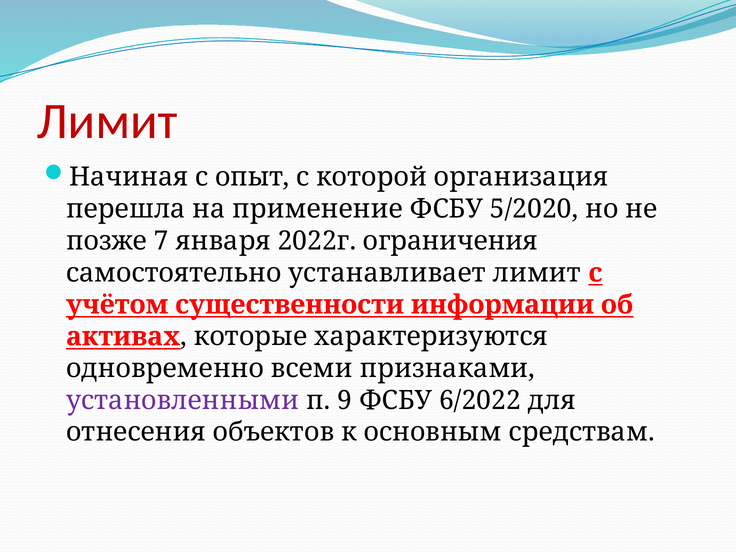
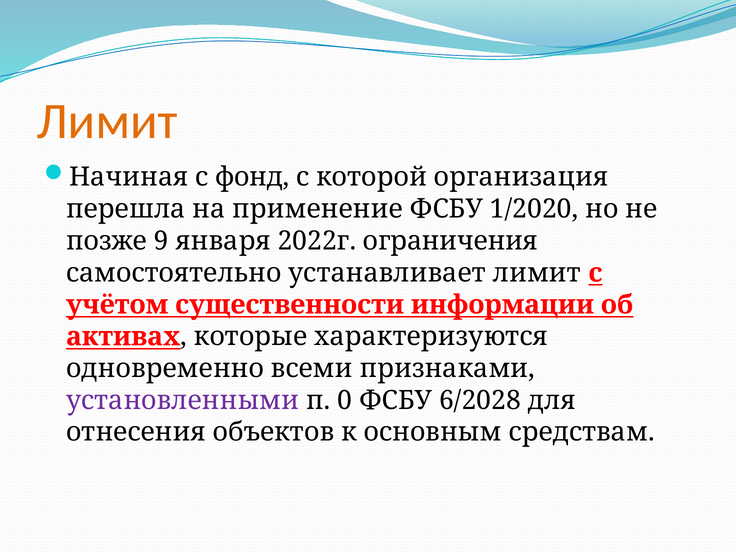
Лимит at (107, 122) colour: red -> orange
опыт: опыт -> фонд
5/2020: 5/2020 -> 1/2020
7: 7 -> 9
9: 9 -> 0
6/2022: 6/2022 -> 6/2028
